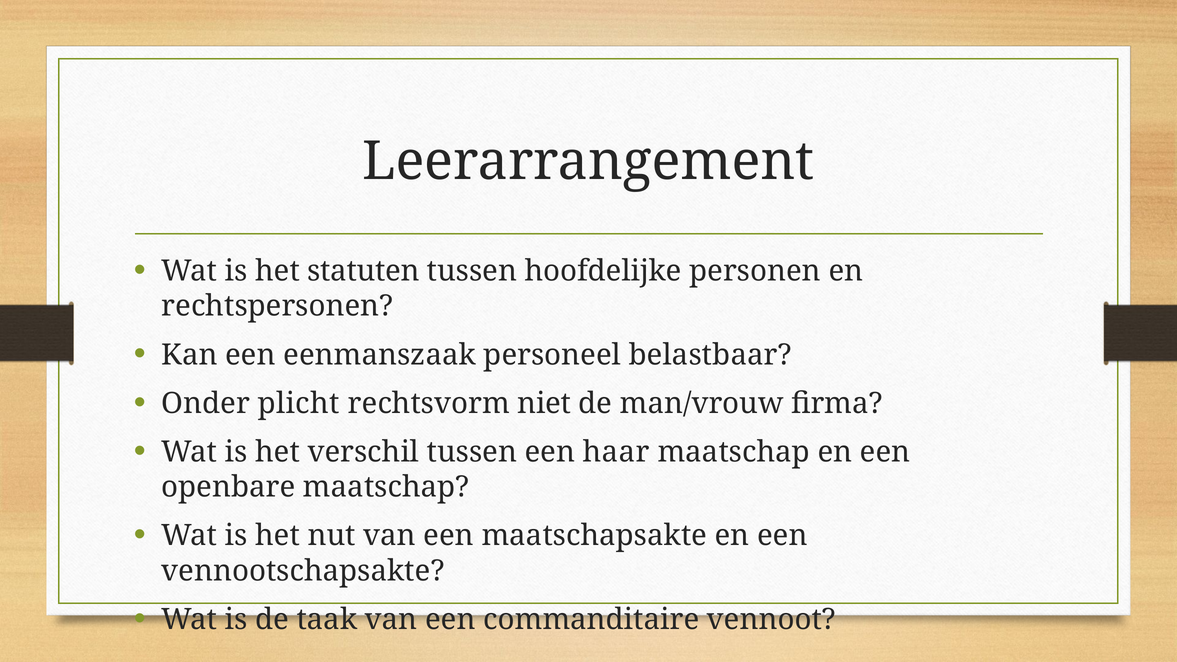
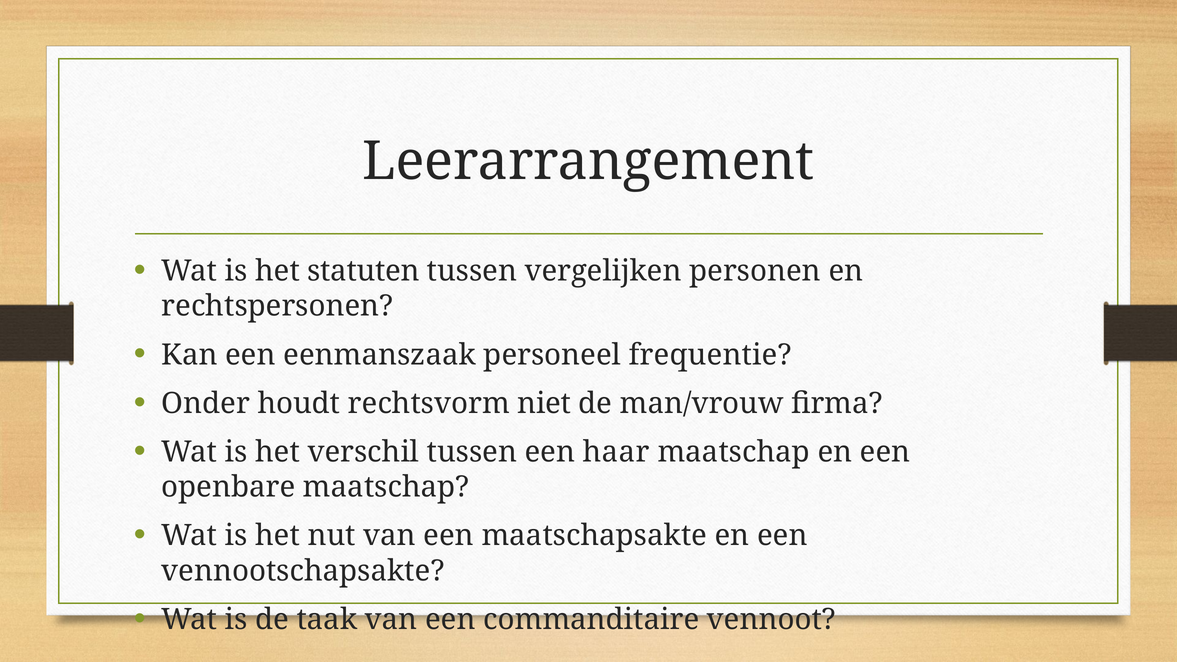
hoofdelijke: hoofdelijke -> vergelijken
belastbaar: belastbaar -> frequentie
plicht: plicht -> houdt
